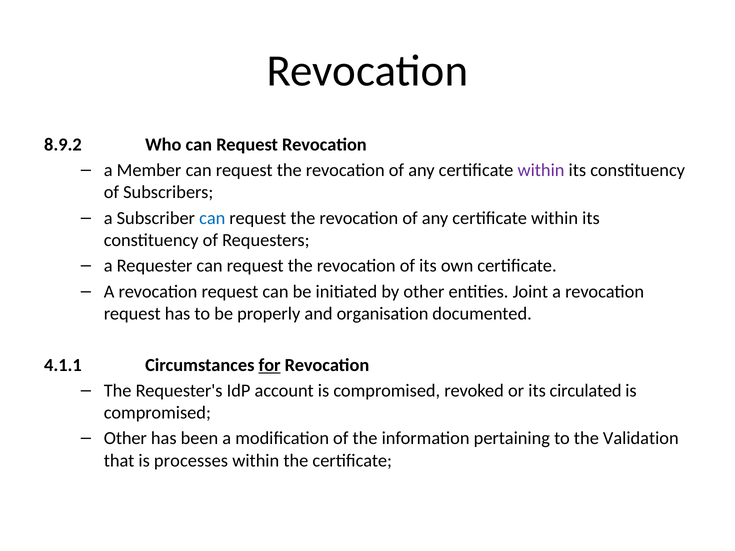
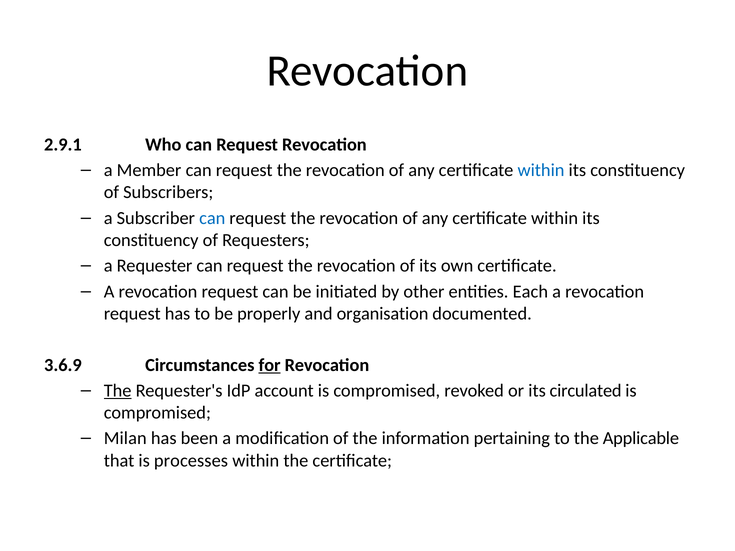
8.9.2: 8.9.2 -> 2.9.1
within at (541, 170) colour: purple -> blue
Joint: Joint -> Each
4.1.1: 4.1.1 -> 3.6.9
The at (118, 391) underline: none -> present
Other at (125, 439): Other -> Milan
Validation: Validation -> Applicable
